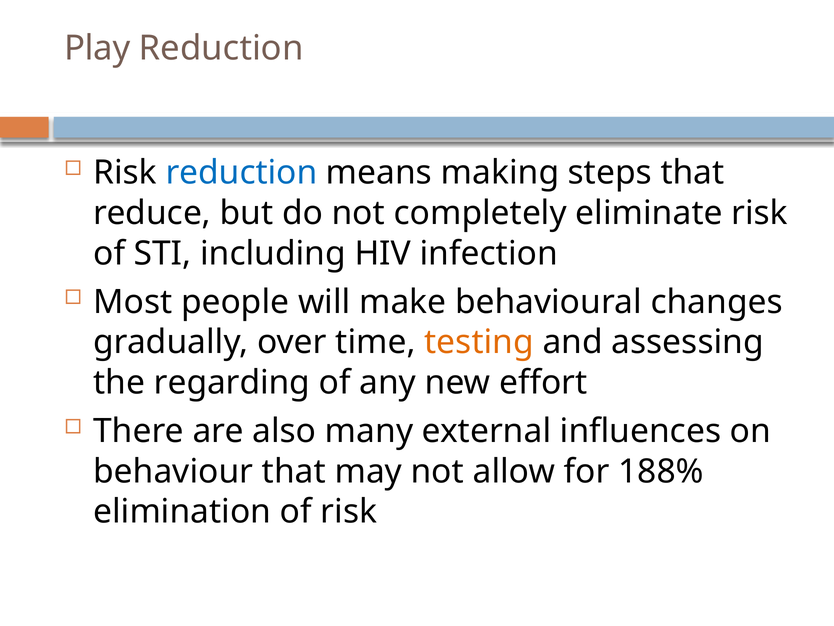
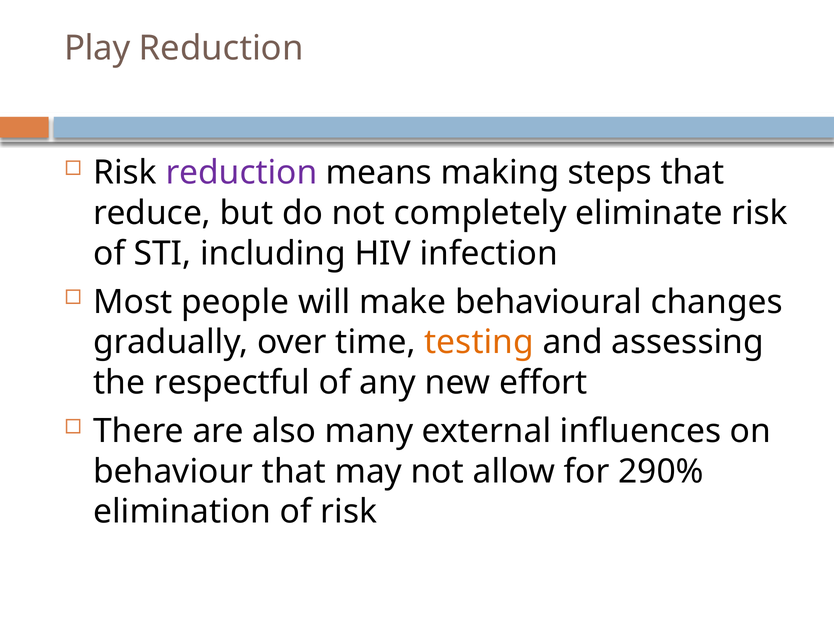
reduction at (241, 173) colour: blue -> purple
regarding: regarding -> respectful
188%: 188% -> 290%
